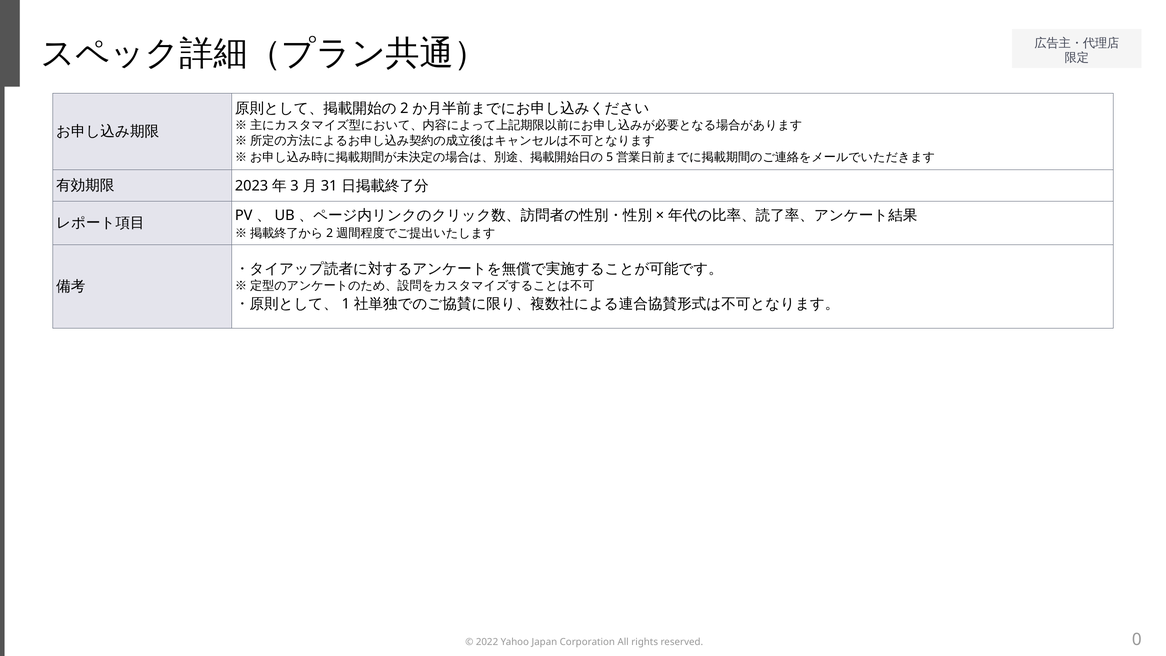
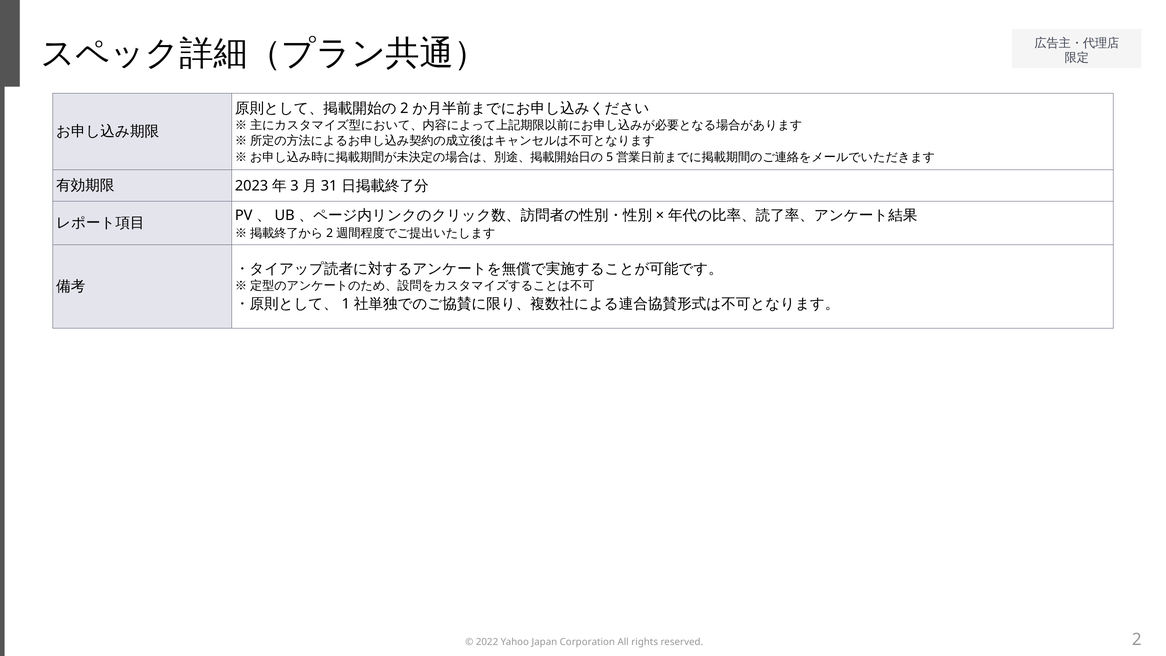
0: 0 -> 2
